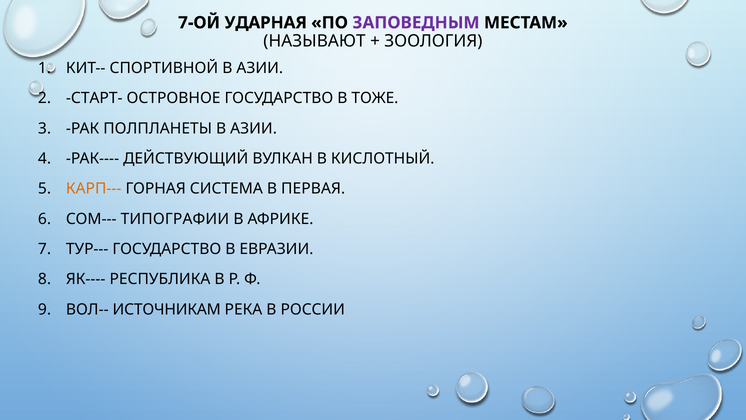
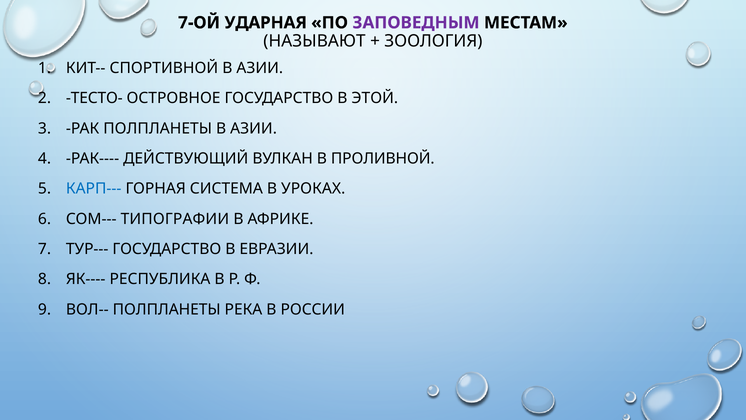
СТАРТ-: СТАРТ- -> ТЕСТО-
ТОЖЕ: ТОЖЕ -> ЭТОЙ
КИСЛОТНЫЙ: КИСЛОТНЫЙ -> ПРОЛИВНОЙ
КАРП--- colour: orange -> blue
ПЕРВАЯ: ПЕРВАЯ -> УРОКАХ
ВОЛ-- ИСТОЧНИКАМ: ИСТОЧНИКАМ -> ПОЛПЛАНЕТЫ
